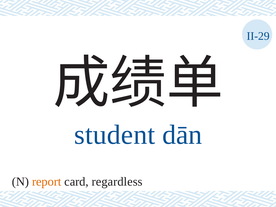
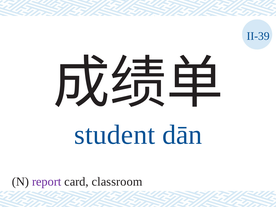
II-29: II-29 -> II-39
report colour: orange -> purple
regardless: regardless -> classroom
